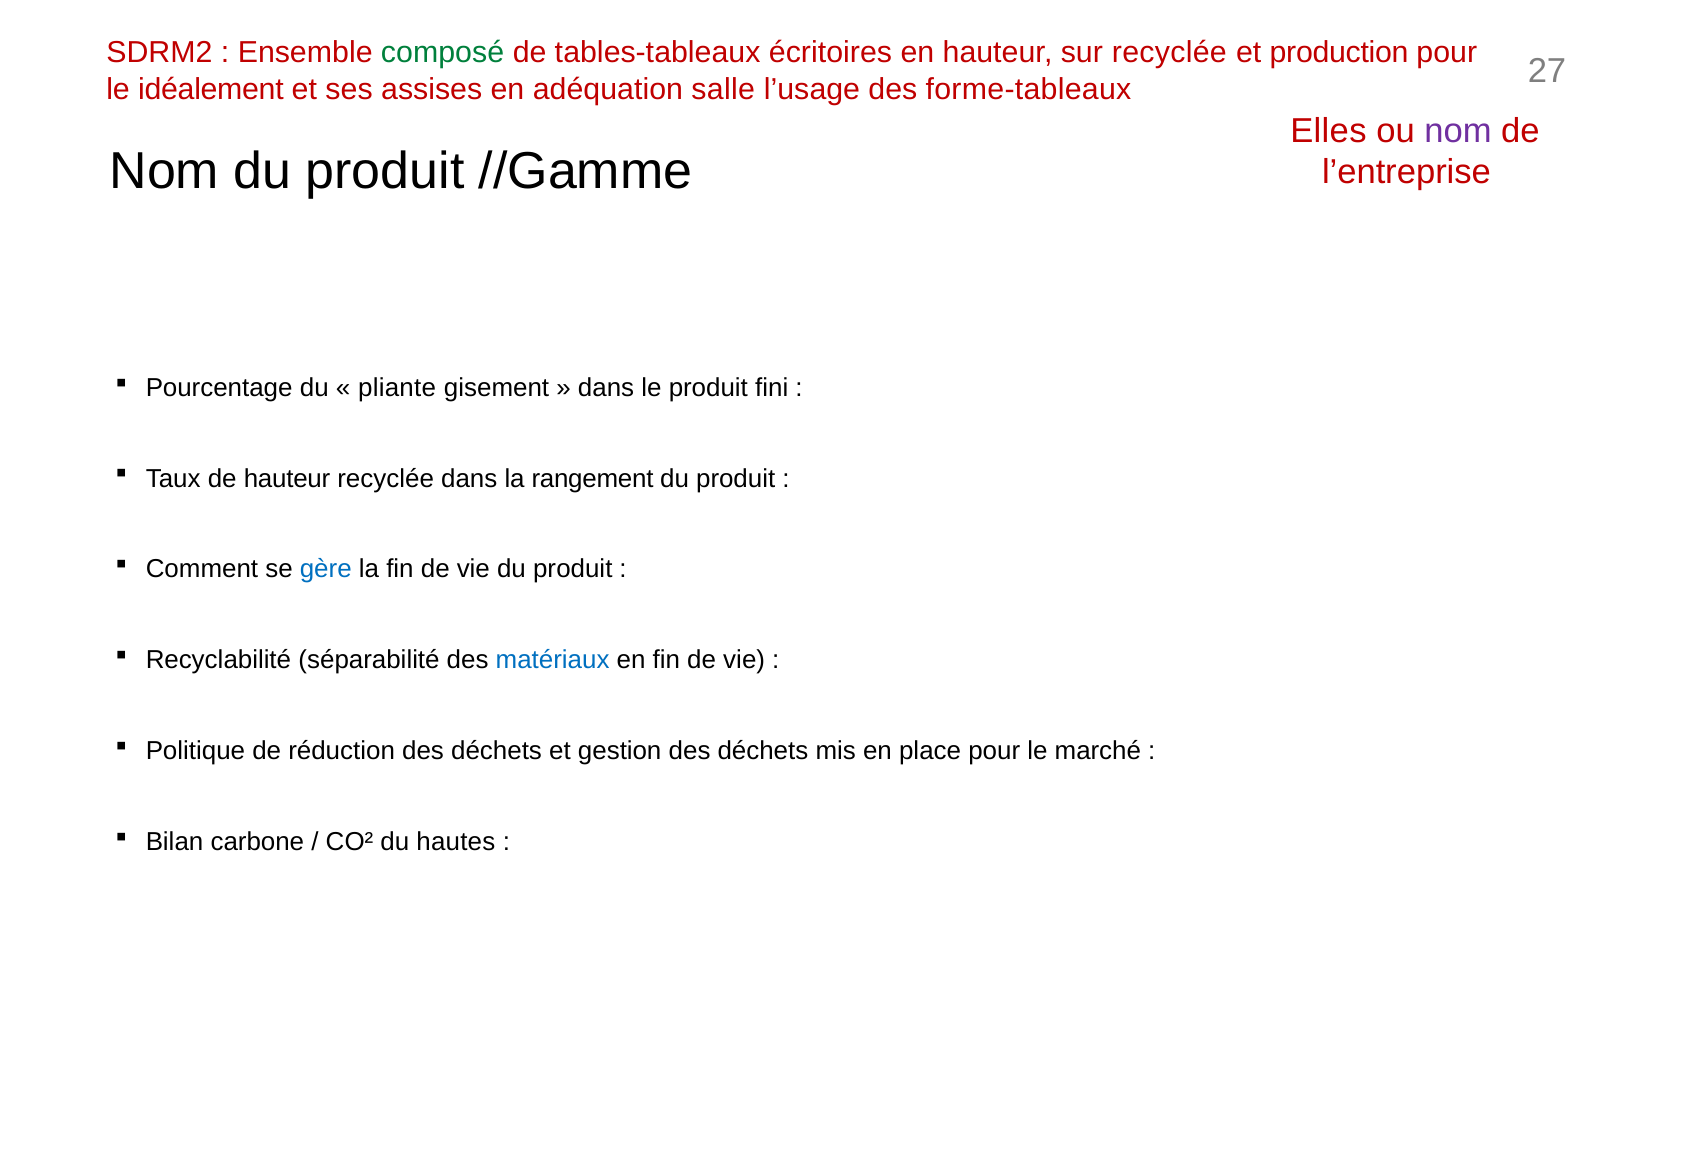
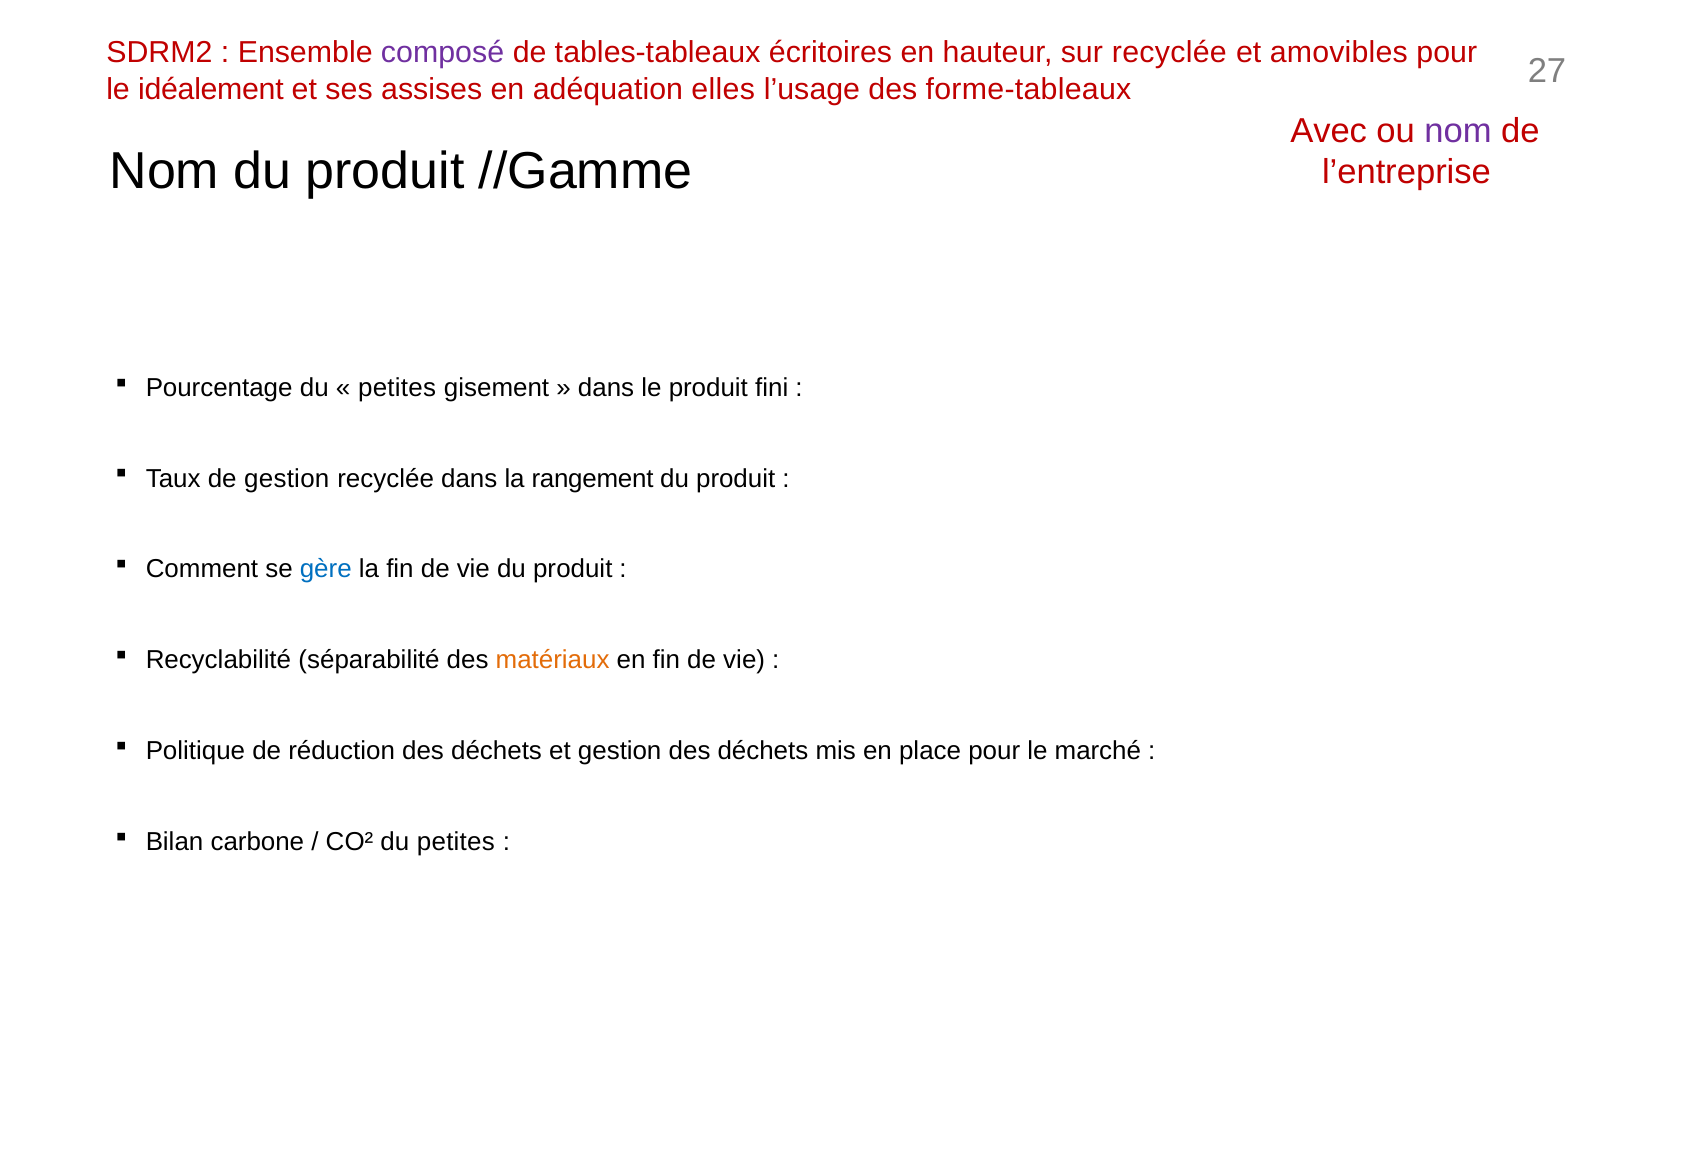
composé colour: green -> purple
production: production -> amovibles
salle: salle -> elles
Elles: Elles -> Avec
pliante at (397, 388): pliante -> petites
de hauteur: hauteur -> gestion
matériaux colour: blue -> orange
du hautes: hautes -> petites
